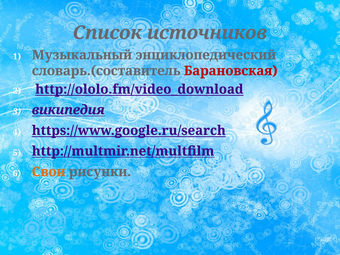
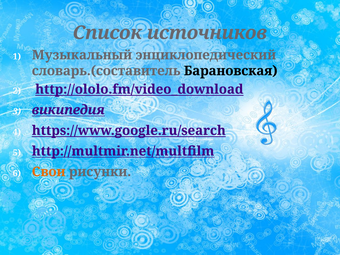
Барановская colour: red -> black
